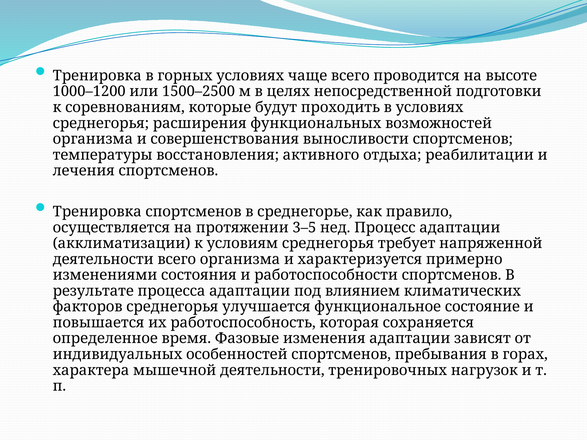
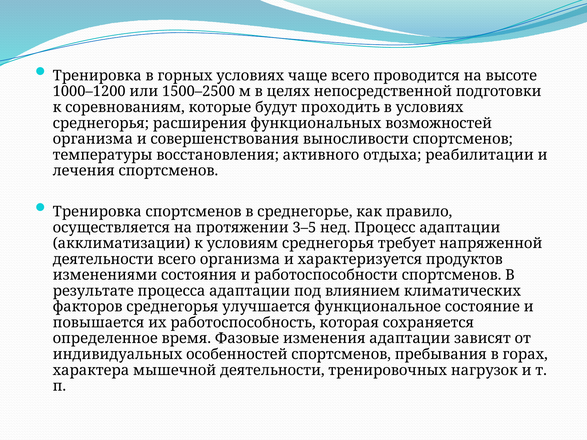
примерно: примерно -> продуктов
